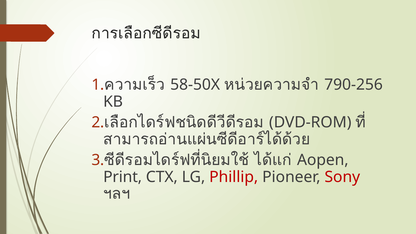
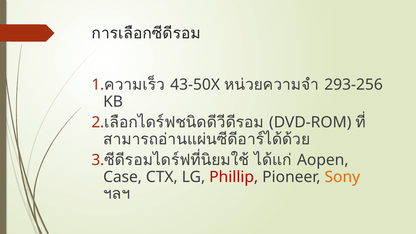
58-50X: 58-50X -> 43-50X
790-256: 790-256 -> 293-256
Print: Print -> Case
Sony colour: red -> orange
